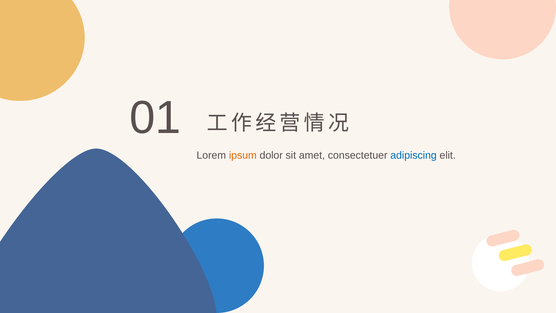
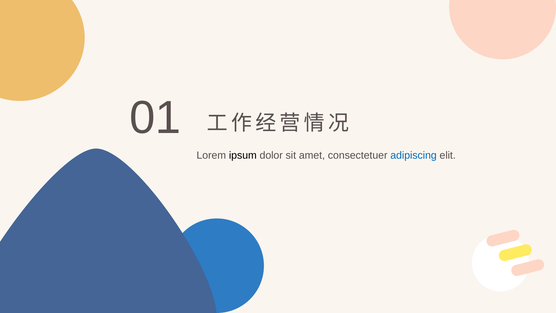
ipsum colour: orange -> black
